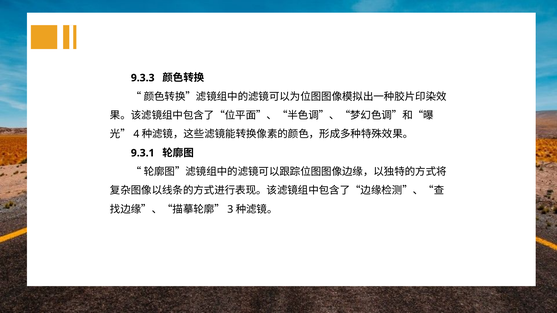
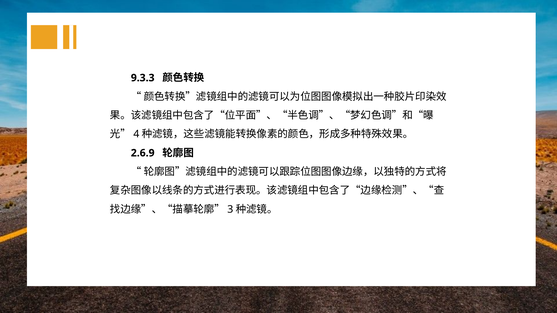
9.3.1: 9.3.1 -> 2.6.9
